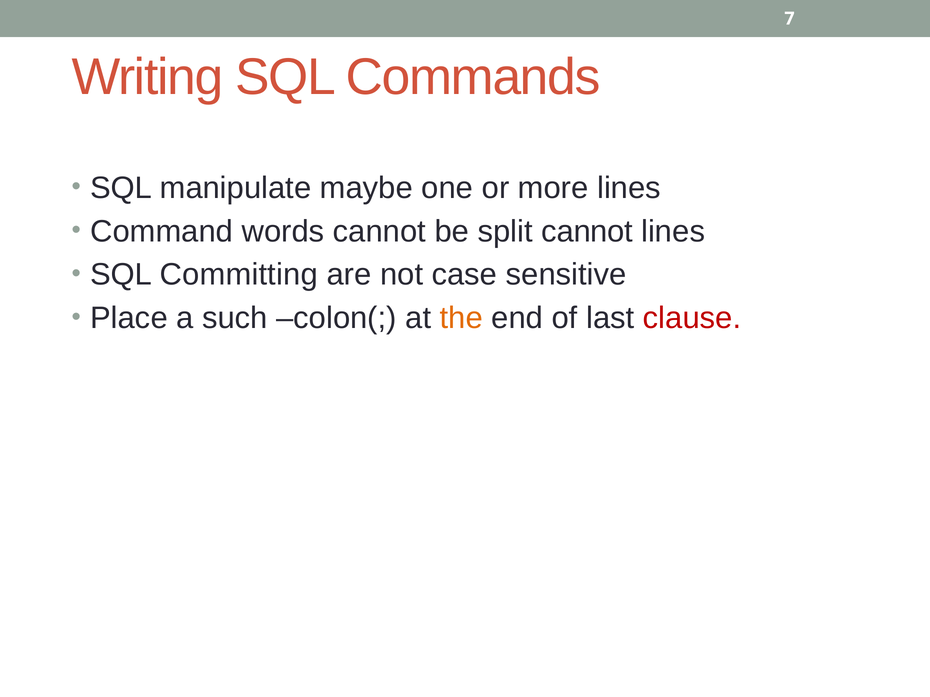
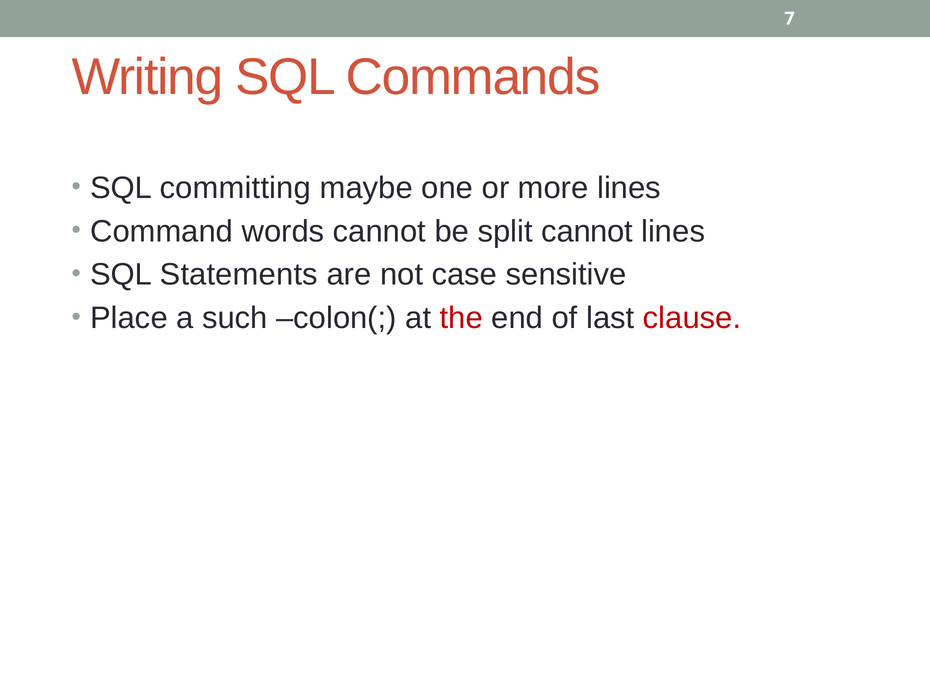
manipulate: manipulate -> committing
Committing: Committing -> Statements
the colour: orange -> red
